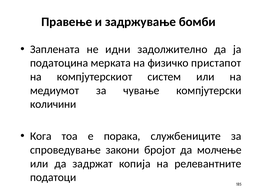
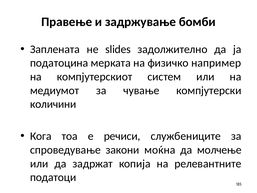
идни: идни -> slides
пристапот: пристапот -> например
порака: порака -> речиси
бројот: бројот -> моќна
